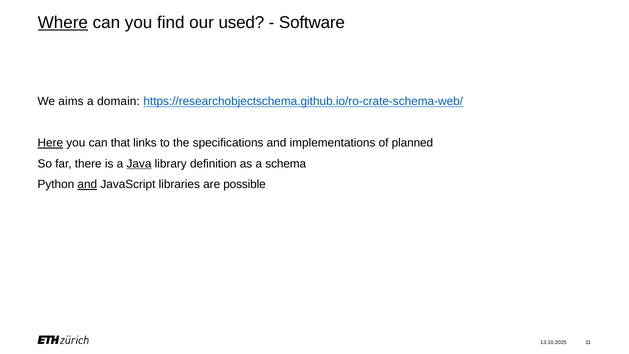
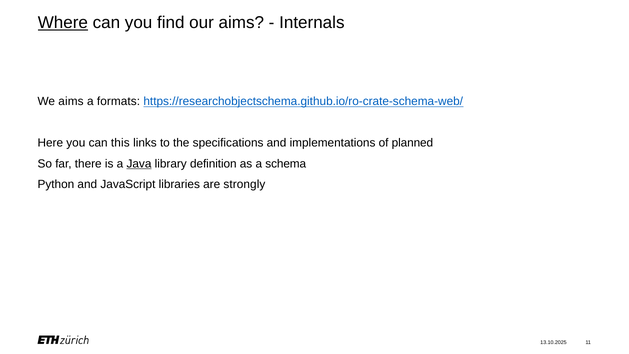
our used: used -> aims
Software: Software -> Internals
domain: domain -> formats
Here underline: present -> none
that: that -> this
and at (87, 184) underline: present -> none
possible: possible -> strongly
